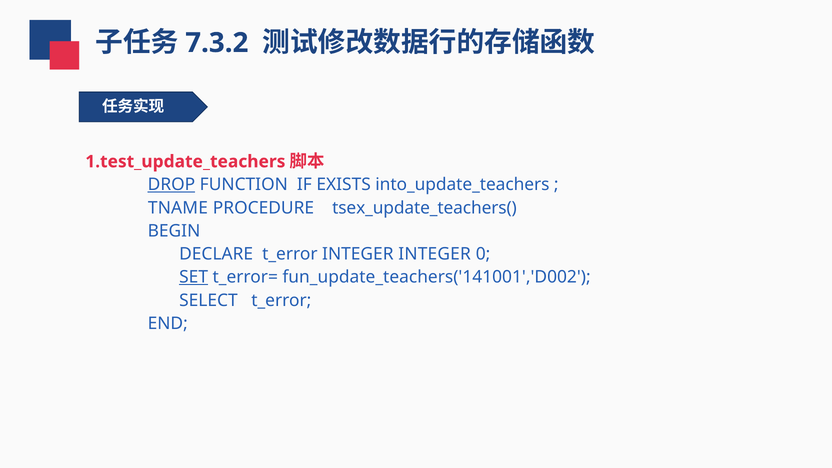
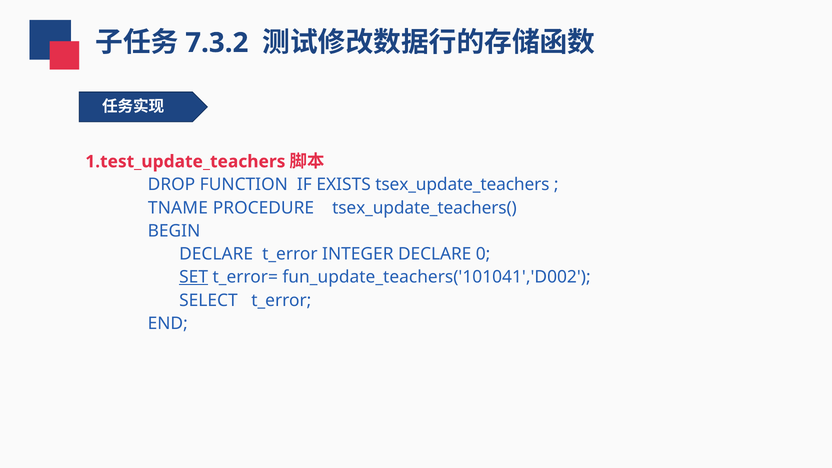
DROP underline: present -> none
into_update_teachers: into_update_teachers -> tsex_update_teachers
INTEGER INTEGER: INTEGER -> DECLARE
fun_update_teachers('141001','D002: fun_update_teachers('141001','D002 -> fun_update_teachers('101041','D002
